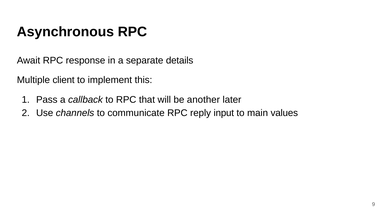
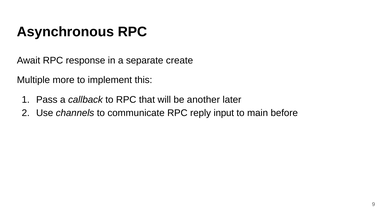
details: details -> create
client: client -> more
values: values -> before
